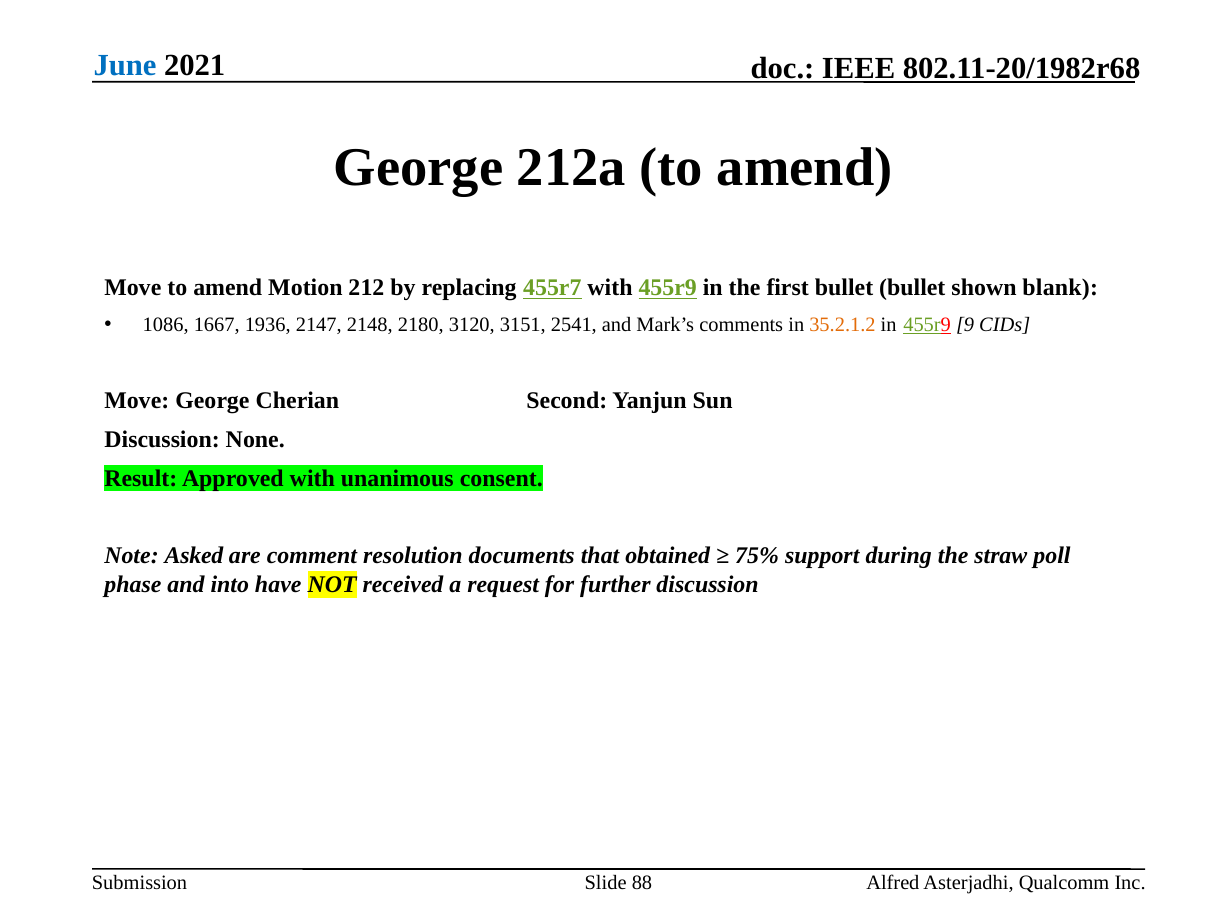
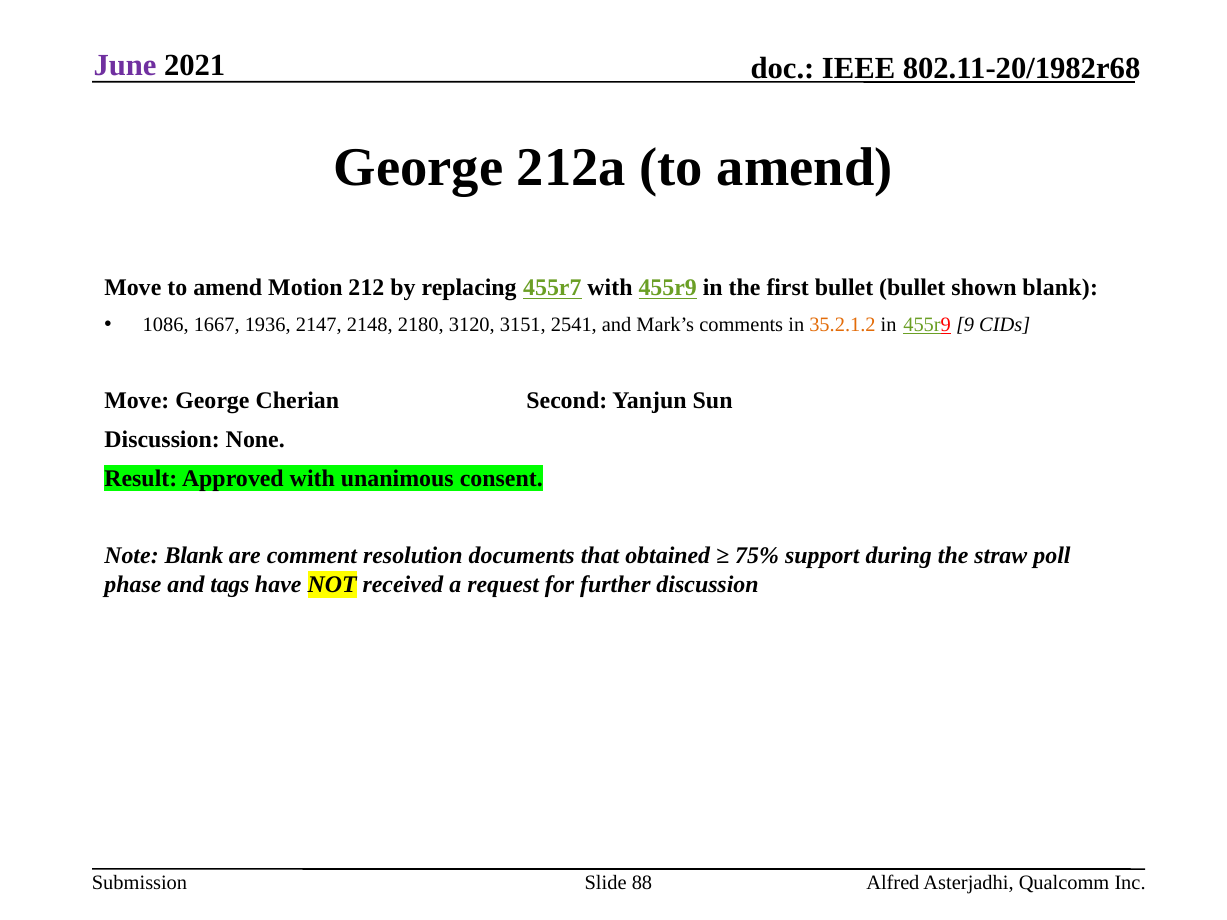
June colour: blue -> purple
Note Asked: Asked -> Blank
into: into -> tags
